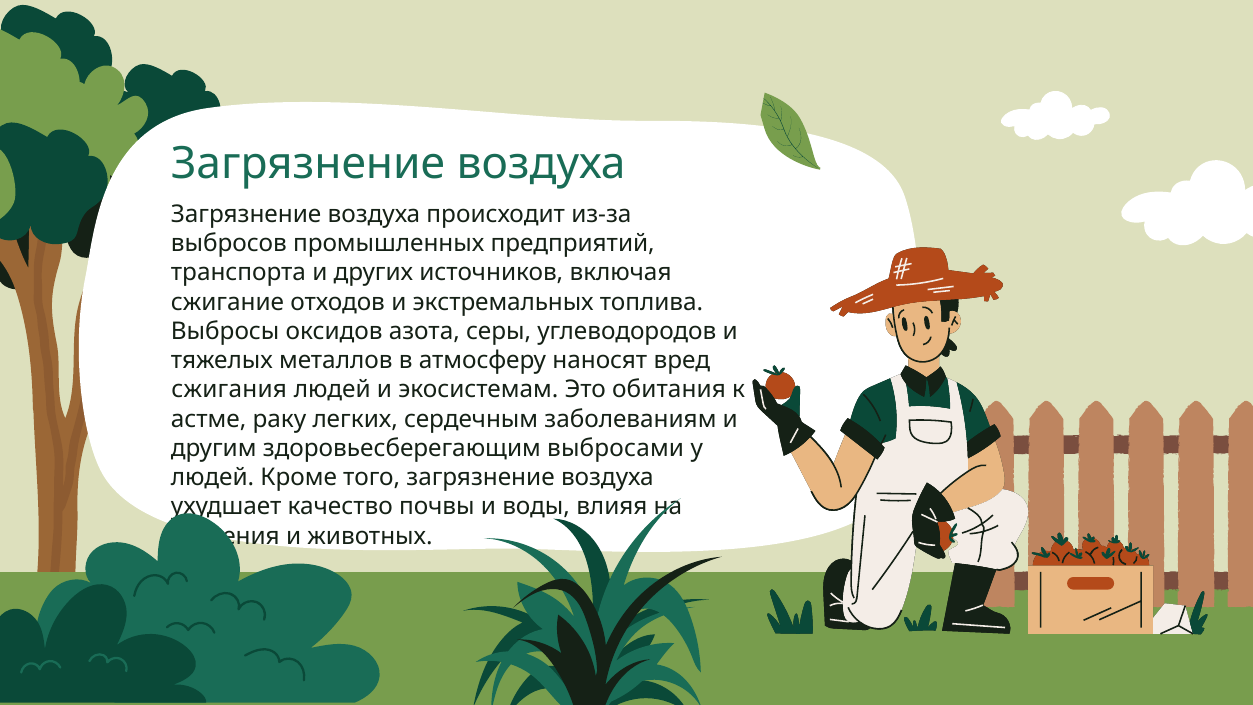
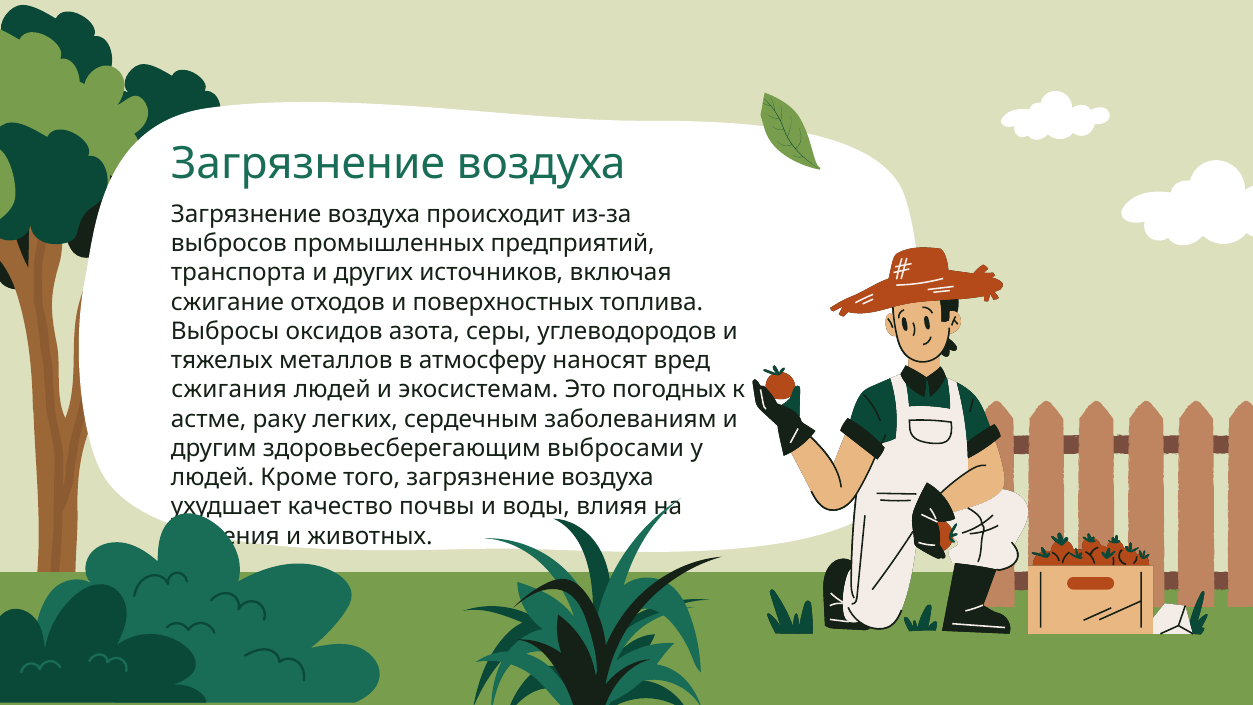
экстремальных: экстремальных -> поверхностных
обитания: обитания -> погодных
